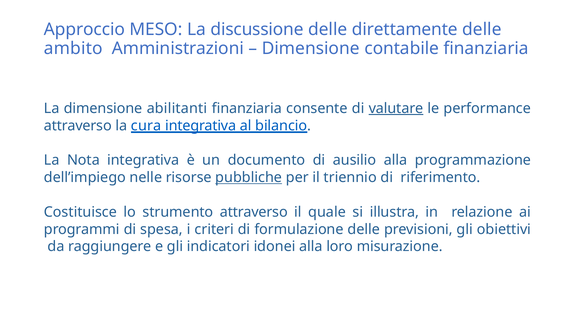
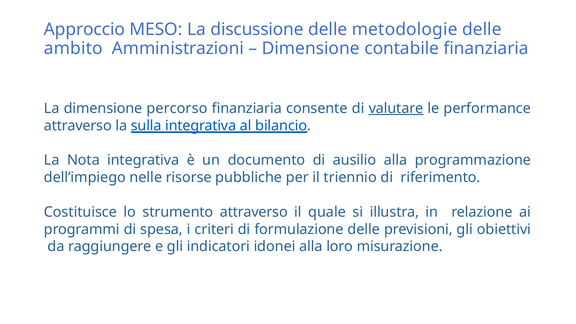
direttamente: direttamente -> metodologie
abilitanti: abilitanti -> percorso
cura: cura -> sulla
pubbliche underline: present -> none
